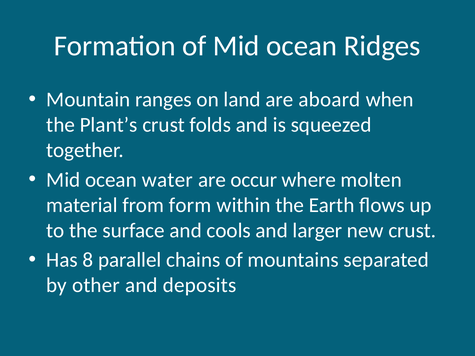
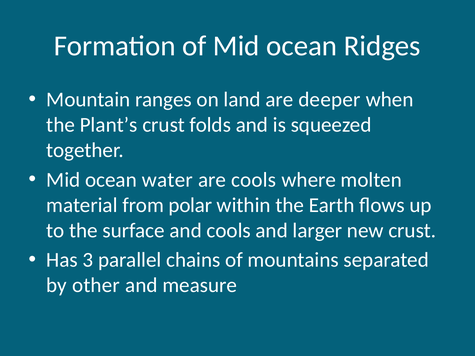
aboard: aboard -> deeper
are occur: occur -> cools
form: form -> polar
8: 8 -> 3
deposits: deposits -> measure
